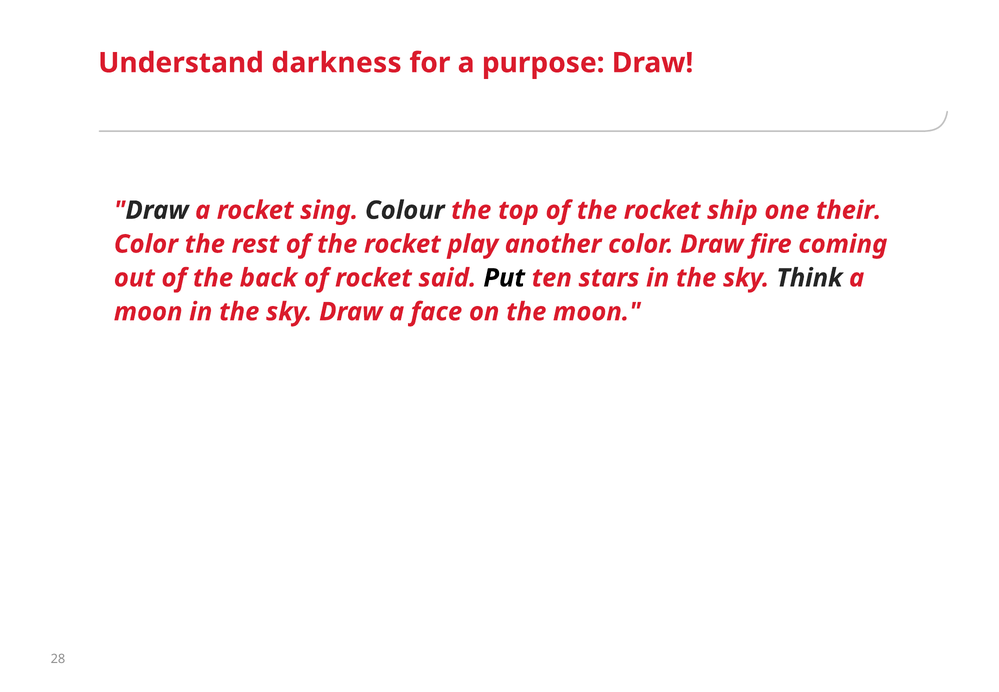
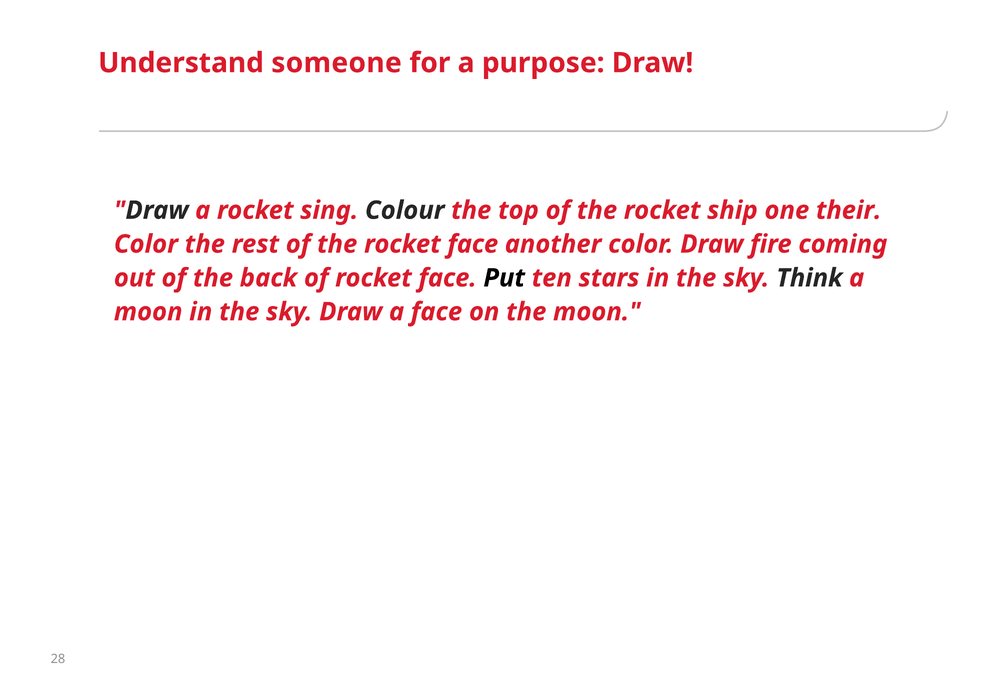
darkness: darkness -> someone
the rocket play: play -> face
of rocket said: said -> face
